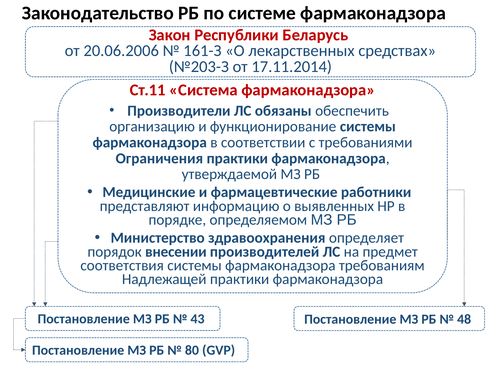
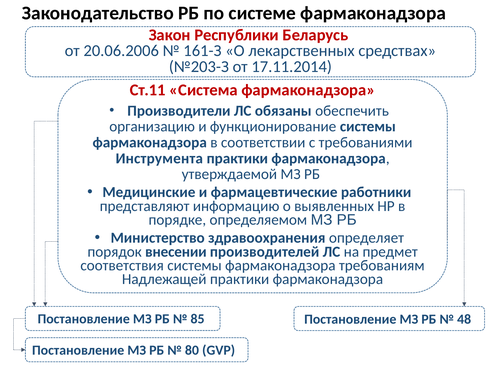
Ограничения: Ограничения -> Инструмента
43: 43 -> 85
